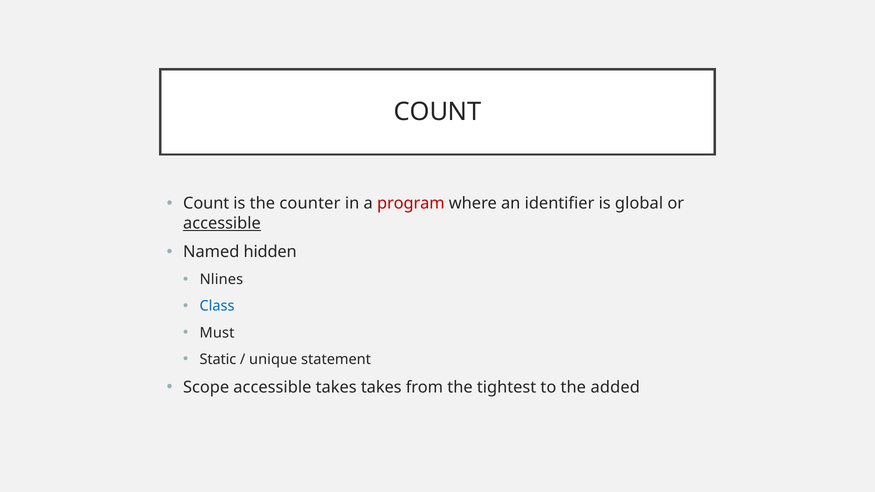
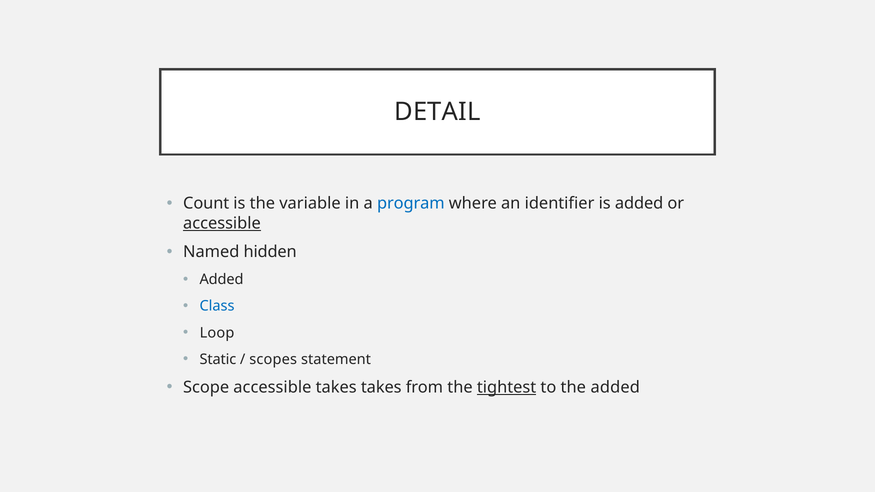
COUNT at (438, 112): COUNT -> DETAIL
counter: counter -> variable
program colour: red -> blue
is global: global -> added
Nlines at (221, 280): Nlines -> Added
Must: Must -> Loop
unique: unique -> scopes
tightest underline: none -> present
